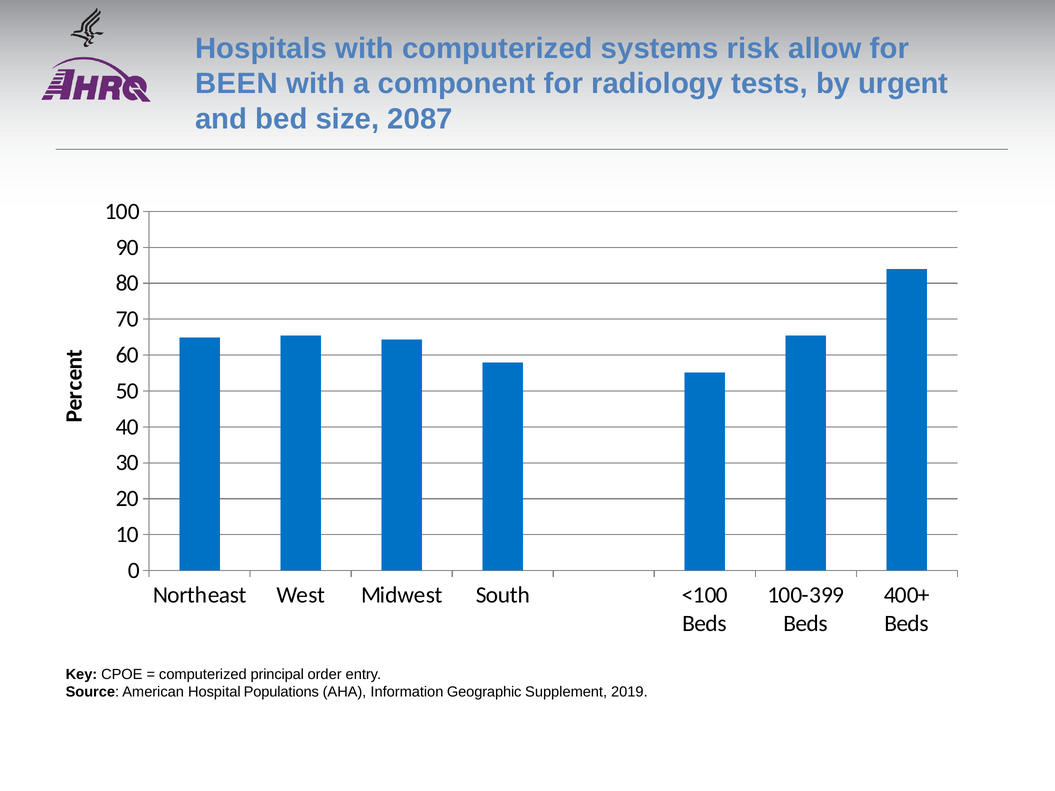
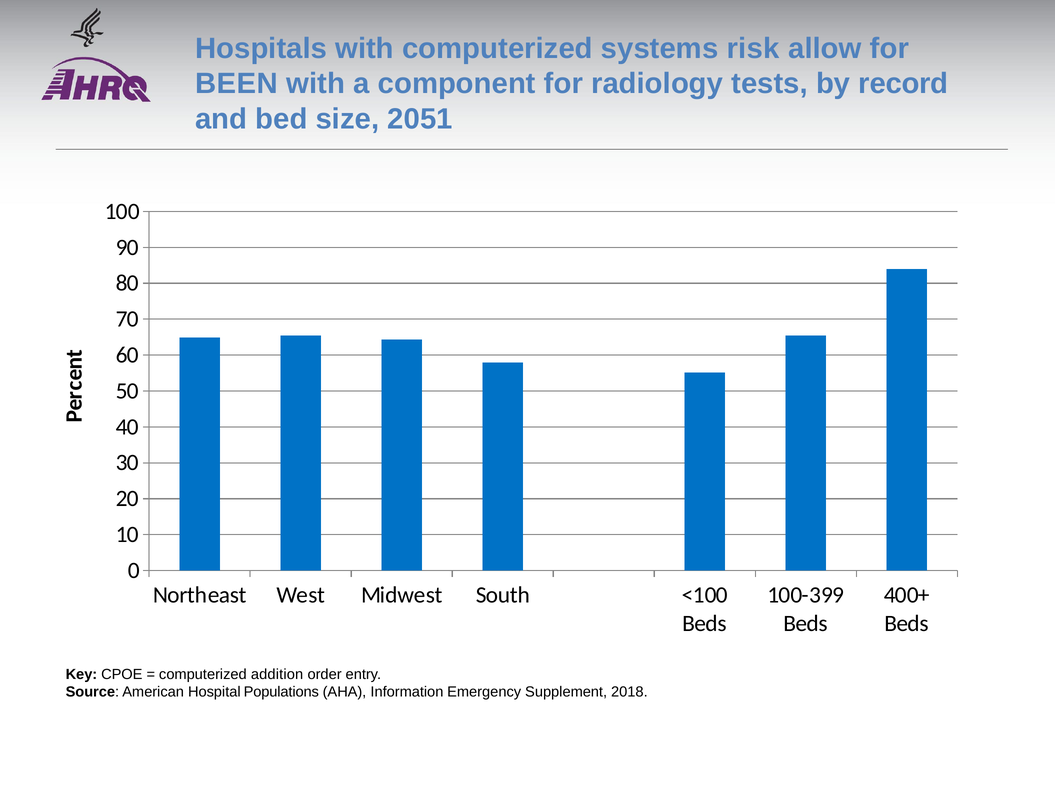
urgent: urgent -> record
2087: 2087 -> 2051
principal: principal -> addition
Geographic: Geographic -> Emergency
2019: 2019 -> 2018
